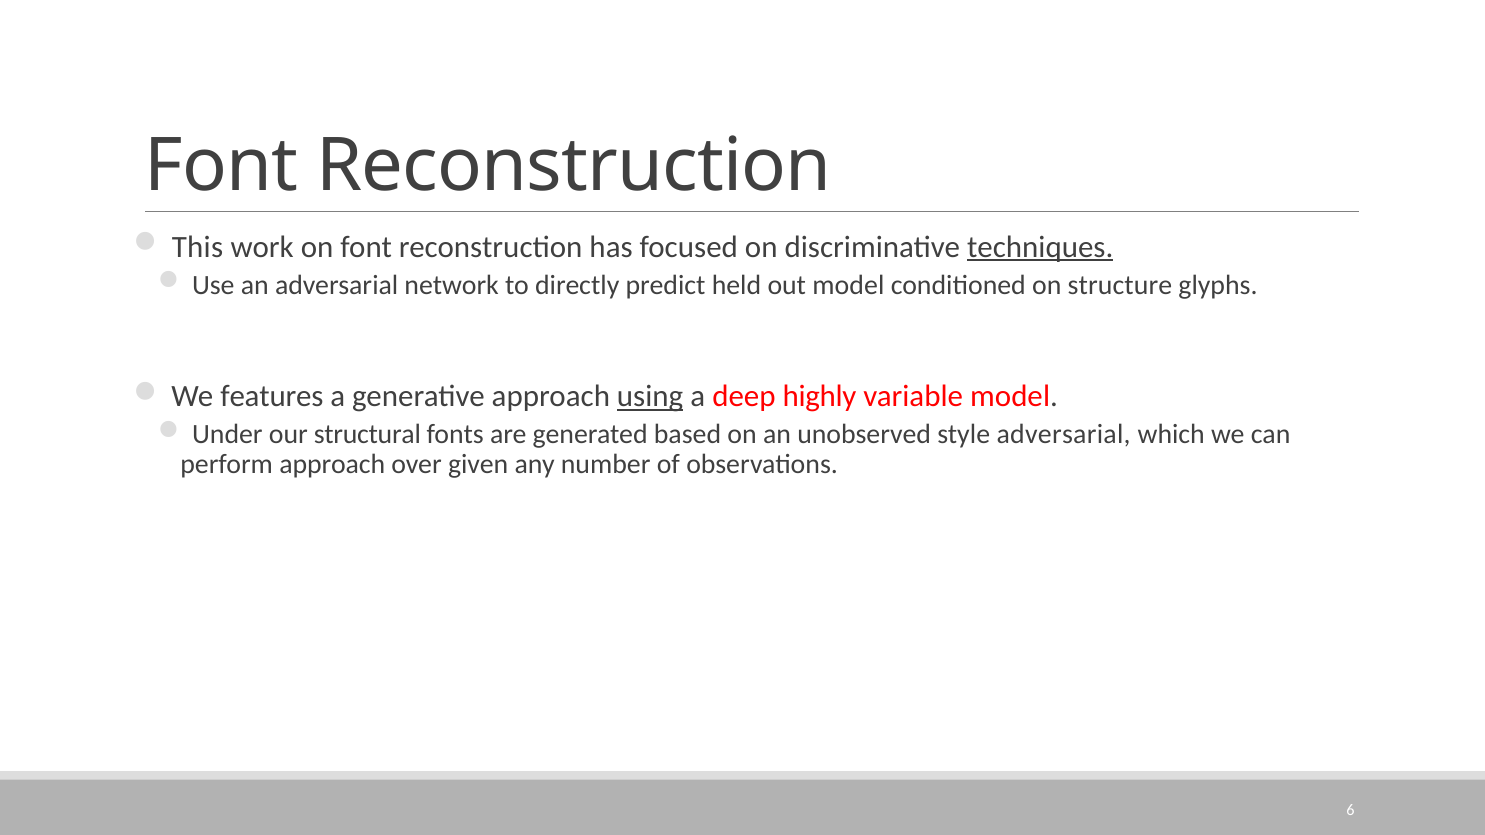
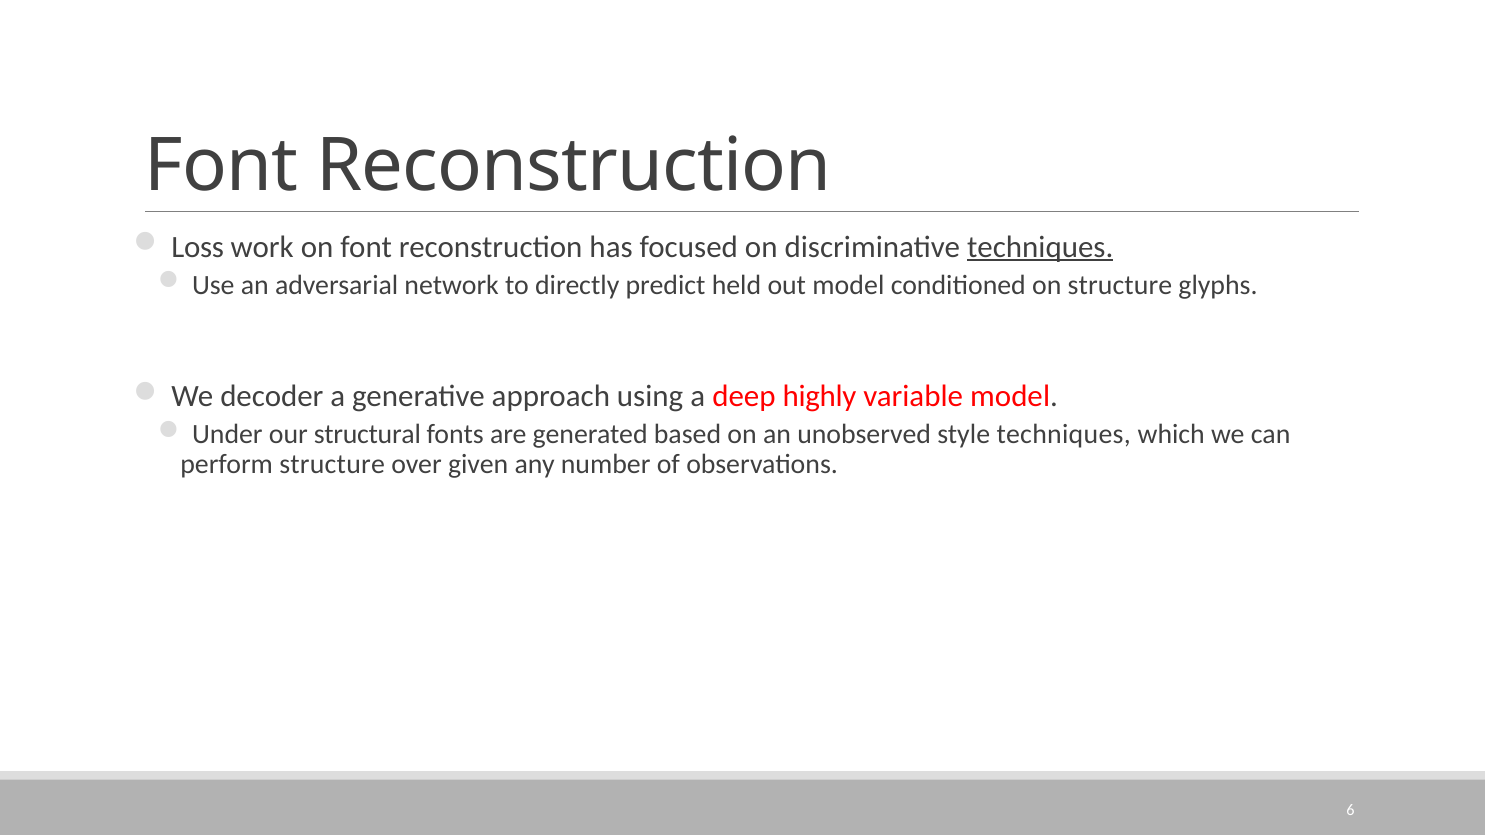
This: This -> Loss
features: features -> decoder
using underline: present -> none
style adversarial: adversarial -> techniques
perform approach: approach -> structure
